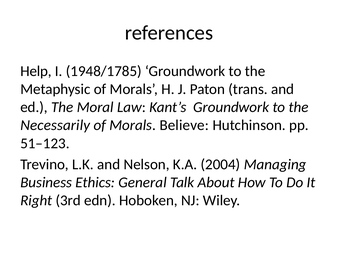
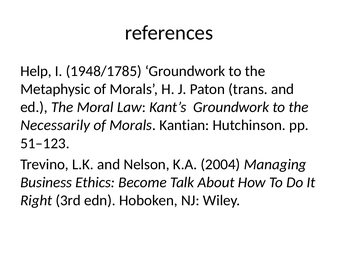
Believe: Believe -> Kantian
General: General -> Become
